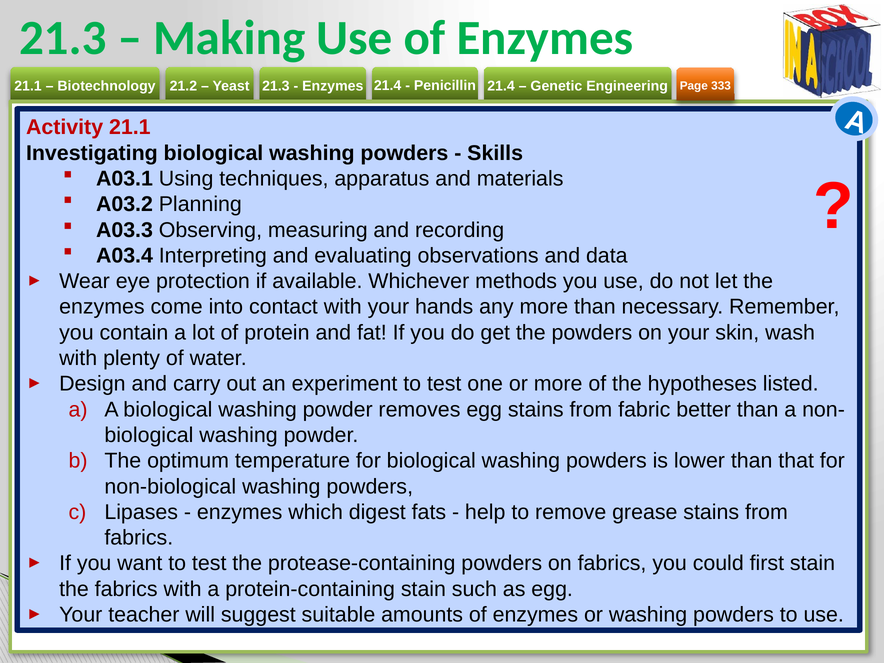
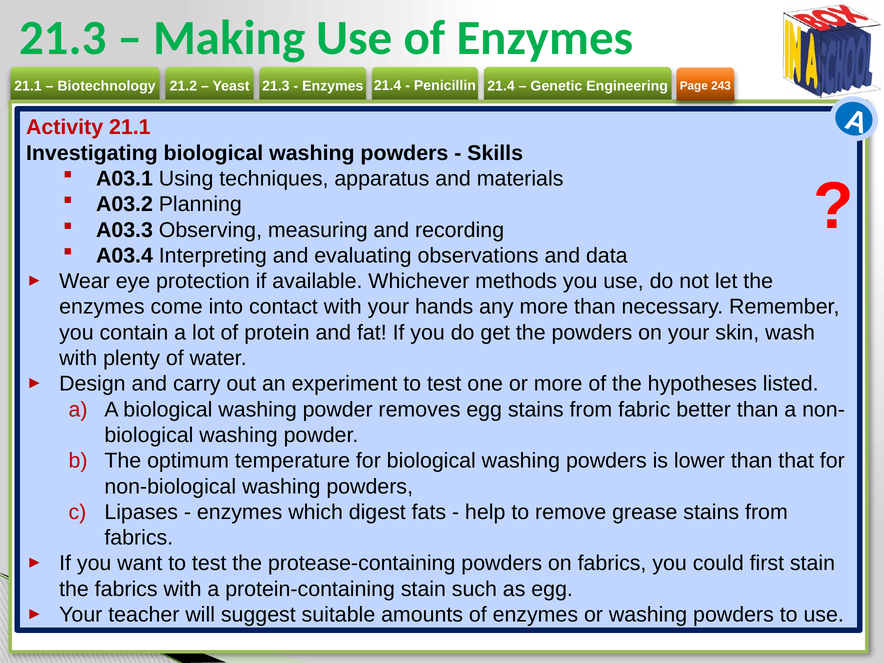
333: 333 -> 243
